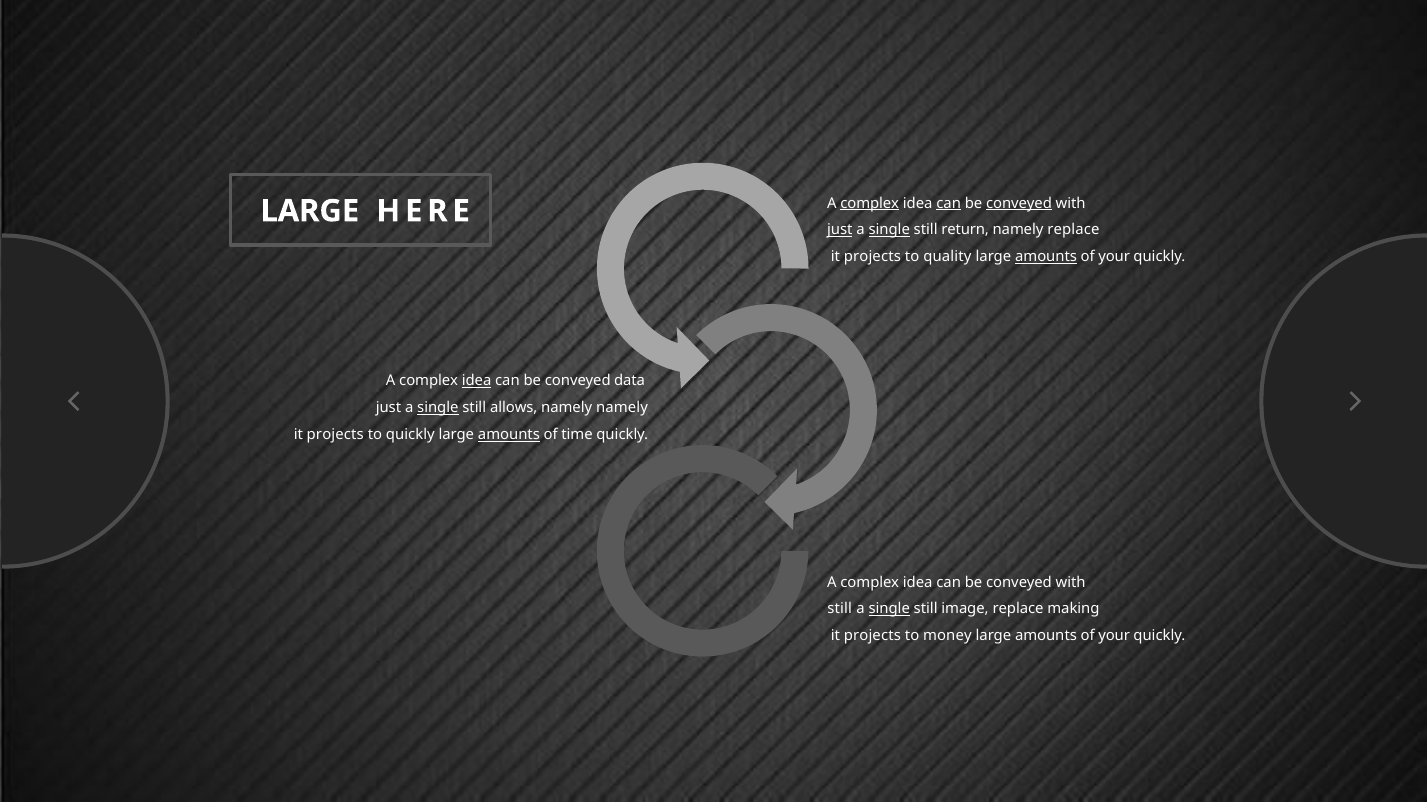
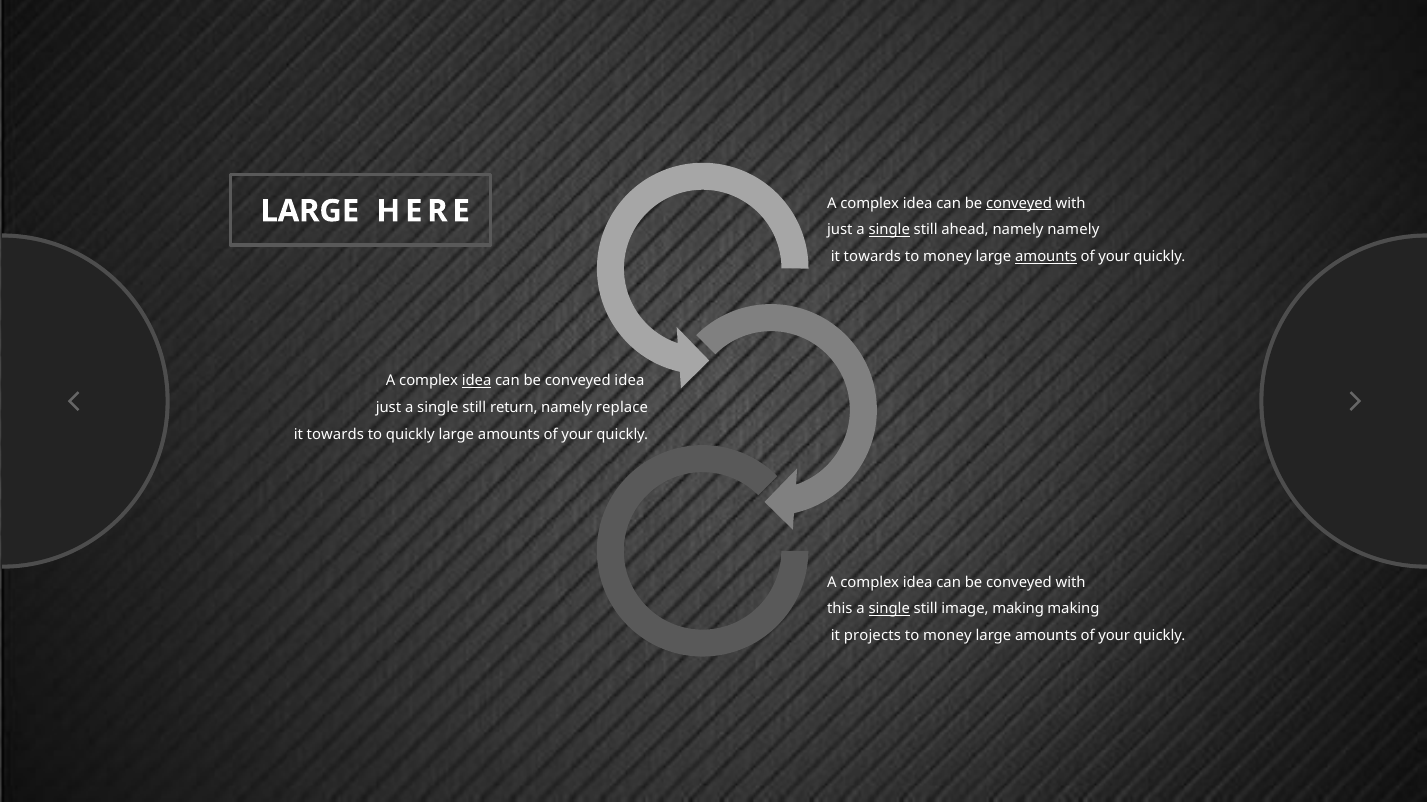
complex at (870, 203) underline: present -> none
can at (949, 203) underline: present -> none
just at (840, 230) underline: present -> none
return: return -> ahead
namely replace: replace -> namely
projects at (872, 257): projects -> towards
quality at (947, 257): quality -> money
conveyed data: data -> idea
single at (438, 408) underline: present -> none
allows: allows -> return
namely namely: namely -> replace
projects at (335, 435): projects -> towards
amounts at (509, 435) underline: present -> none
time at (577, 435): time -> your
still at (840, 609): still -> this
image replace: replace -> making
